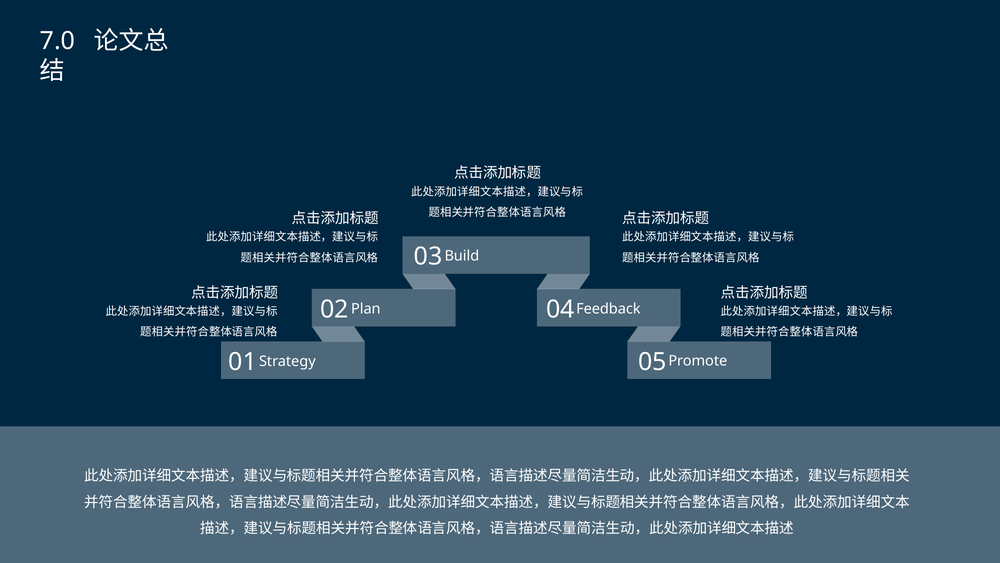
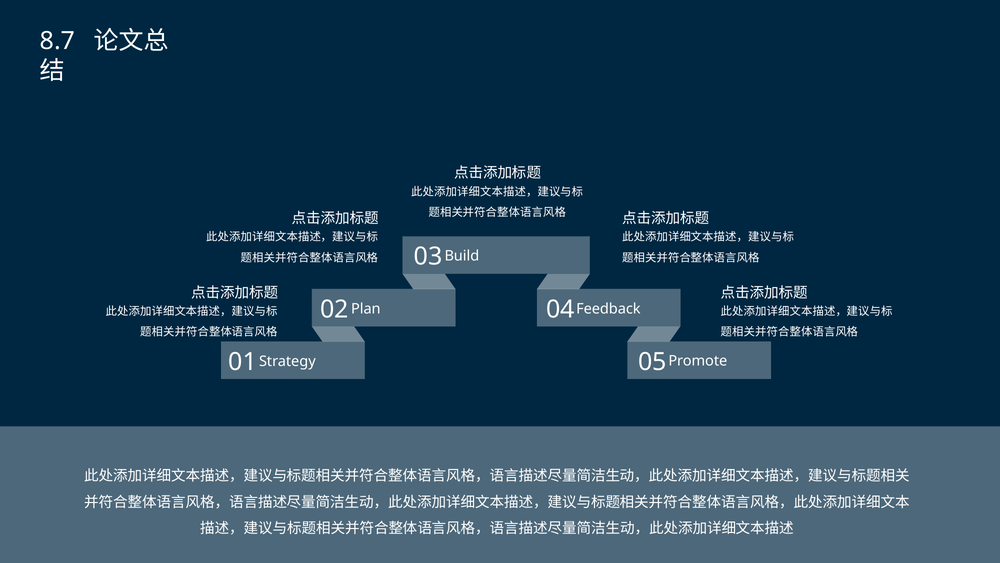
7.0: 7.0 -> 8.7
